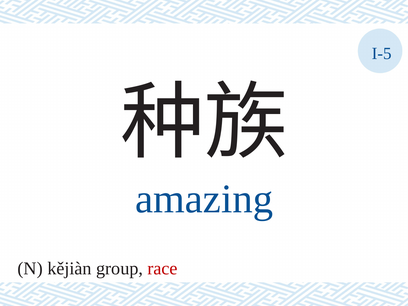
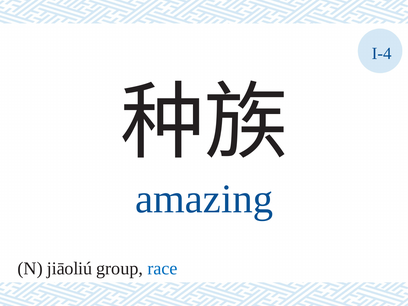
I-5: I-5 -> I-4
kějiàn: kějiàn -> jiāoliú
race colour: red -> blue
